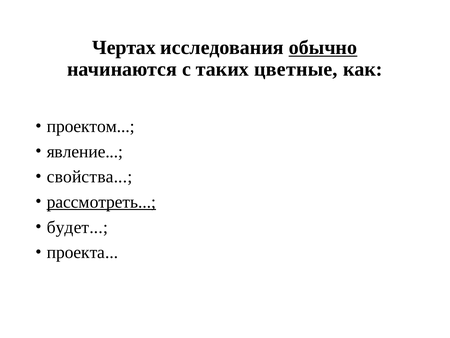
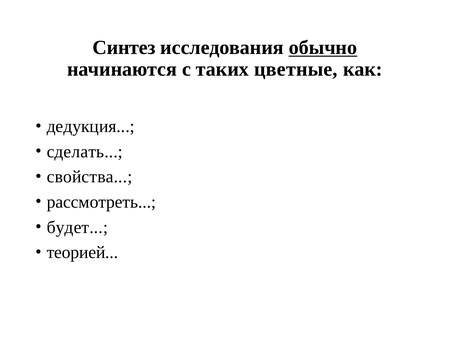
Чертах: Чертах -> Синтез
проектом: проектом -> дедукция
явление: явление -> сделать
рассмотреть underline: present -> none
проекта: проекта -> теорией
